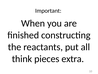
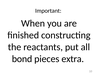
think: think -> bond
